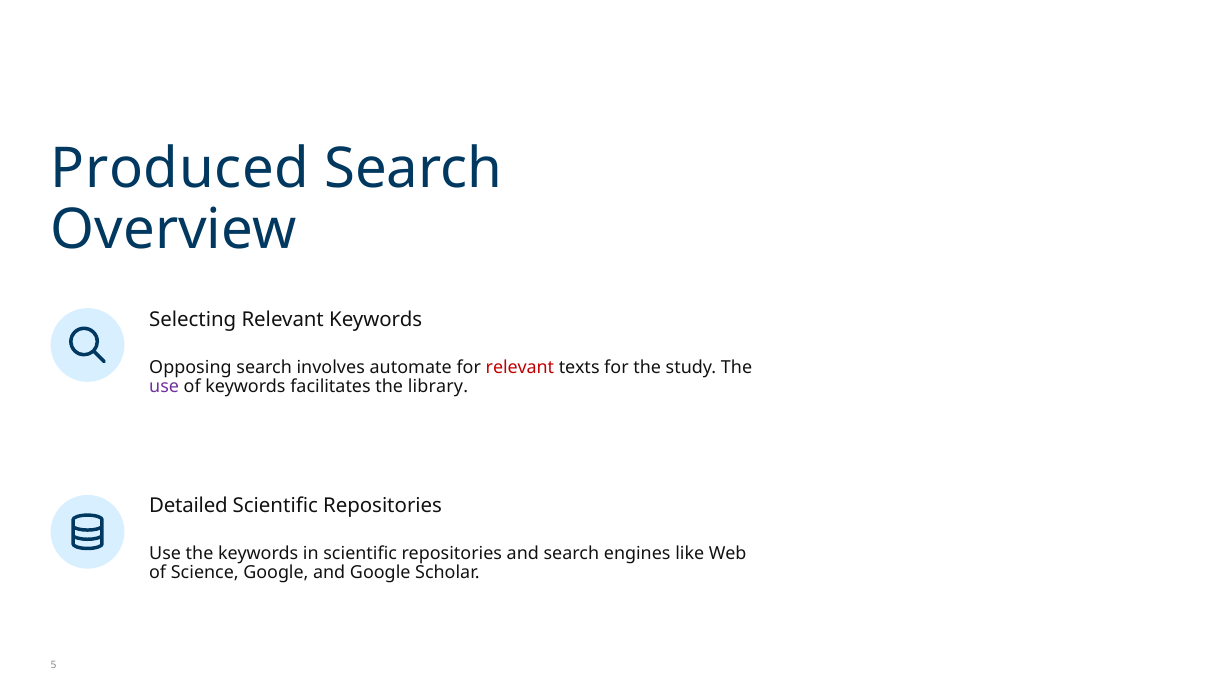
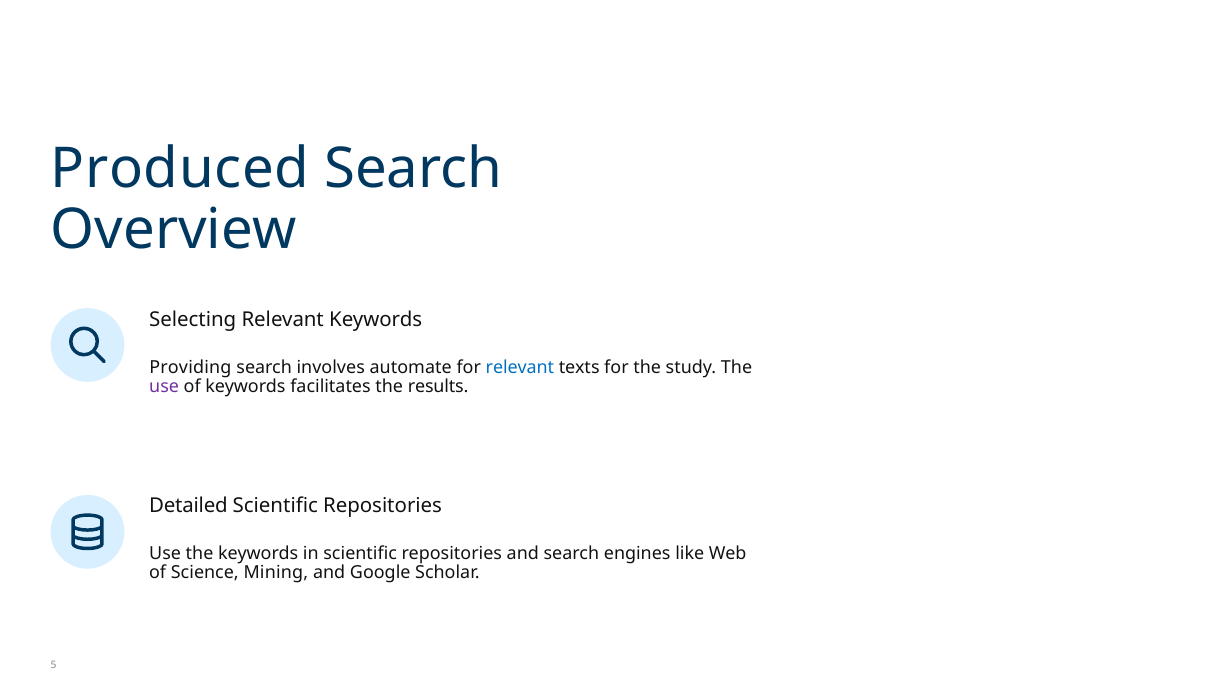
Opposing: Opposing -> Providing
relevant at (520, 367) colour: red -> blue
library: library -> results
Science Google: Google -> Mining
